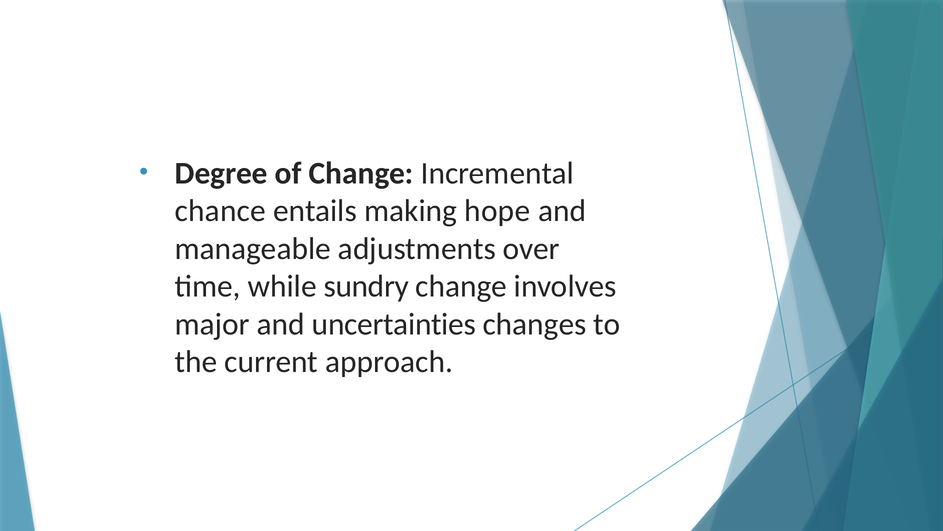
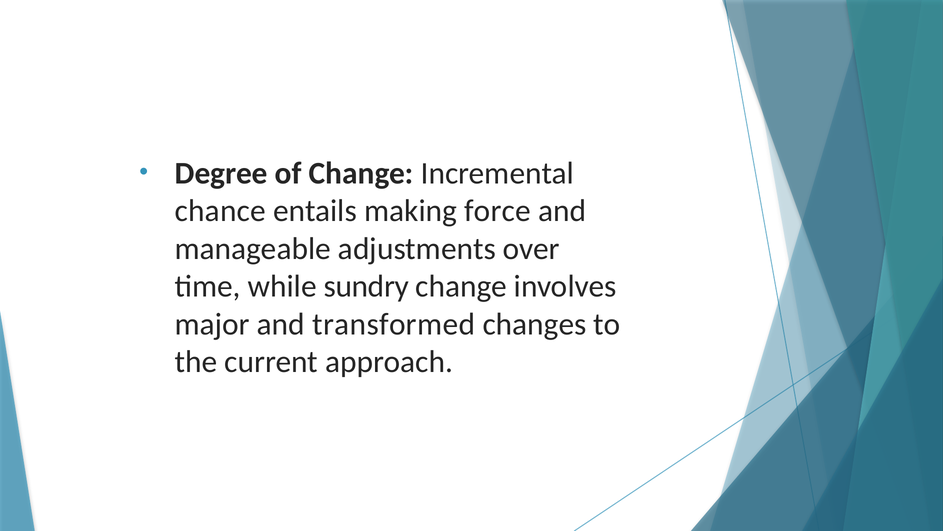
hope: hope -> force
uncertainties: uncertainties -> transformed
